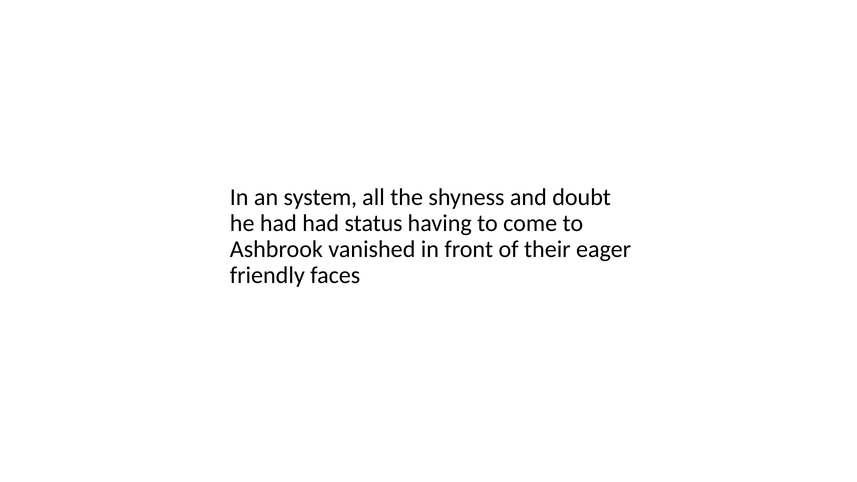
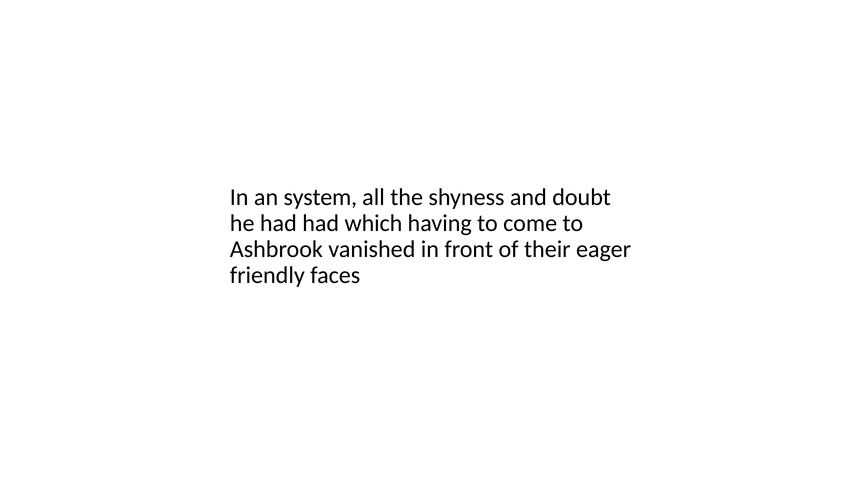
status: status -> which
